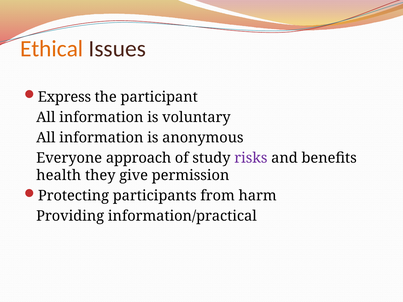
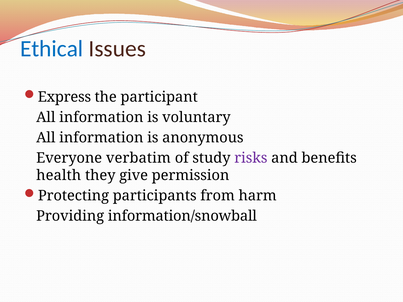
Ethical colour: orange -> blue
approach: approach -> verbatim
information/practical: information/practical -> information/snowball
